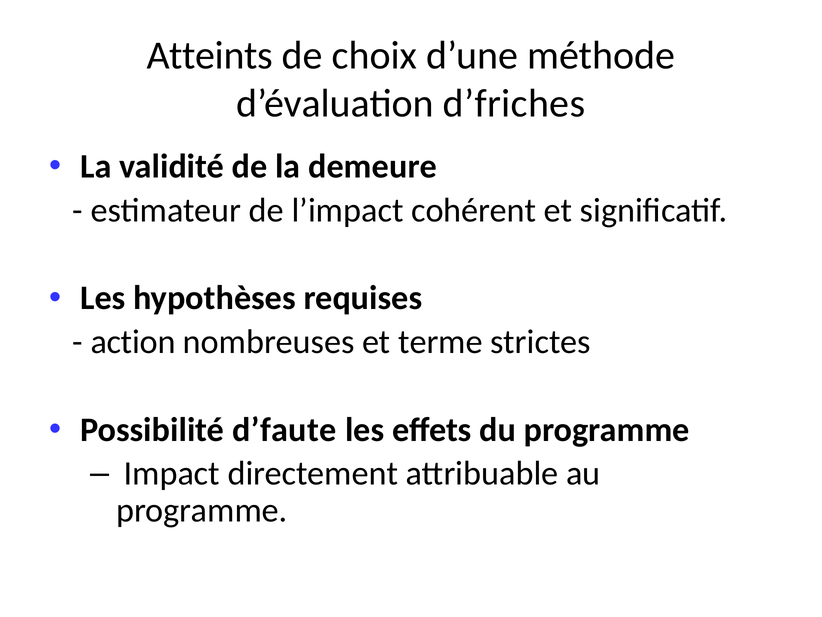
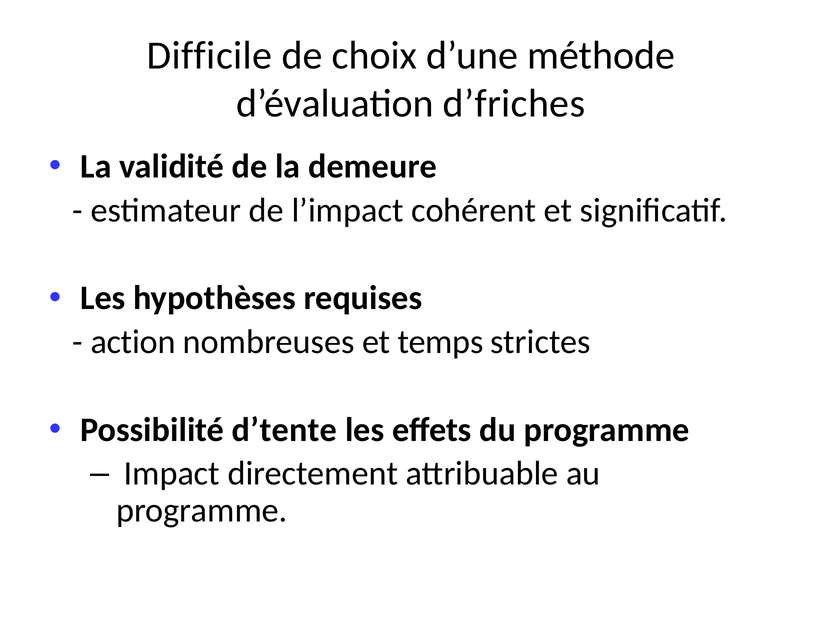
Atteints: Atteints -> Difficile
terme: terme -> temps
d’faute: d’faute -> d’tente
